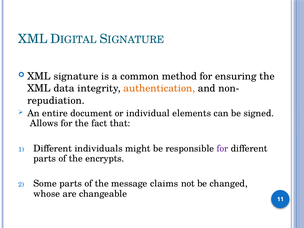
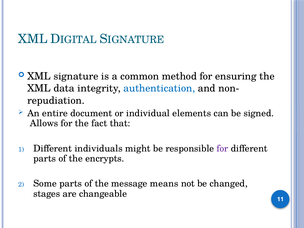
authentication colour: orange -> blue
claims: claims -> means
whose: whose -> stages
